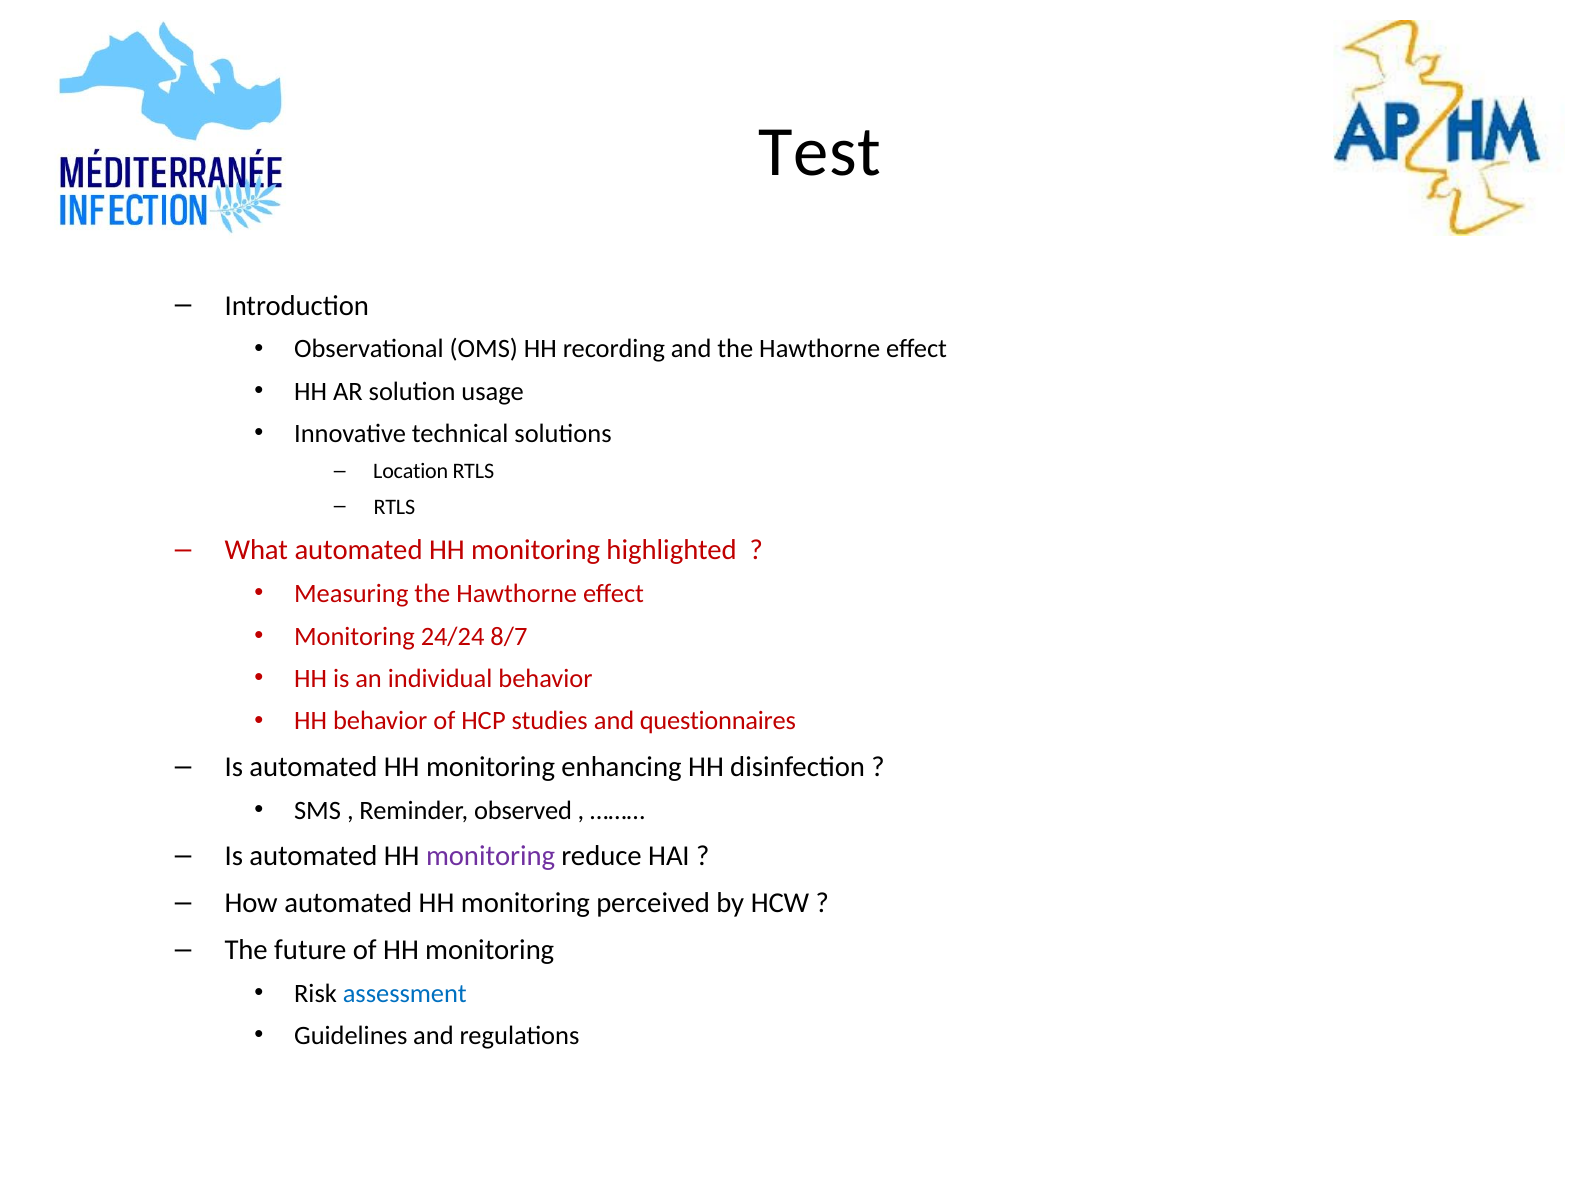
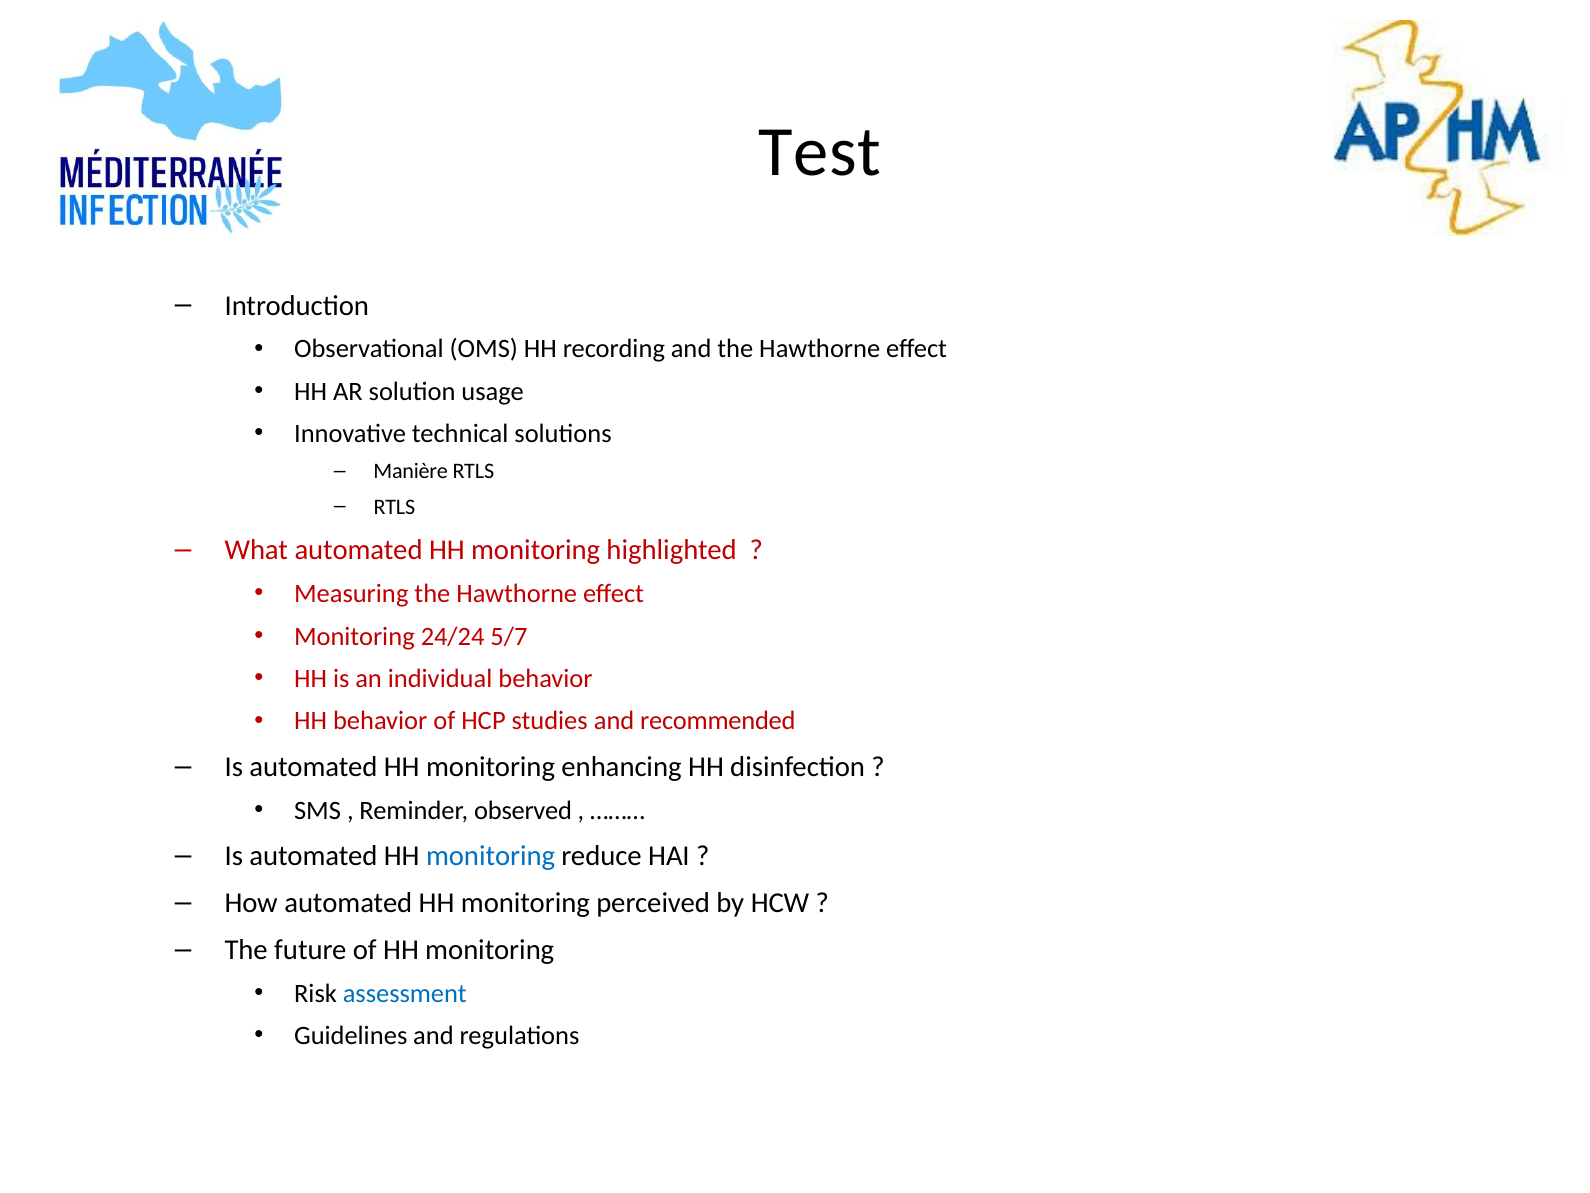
Location: Location -> Manière
8/7: 8/7 -> 5/7
questionnaires: questionnaires -> recommended
monitoring at (491, 856) colour: purple -> blue
